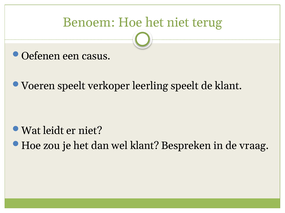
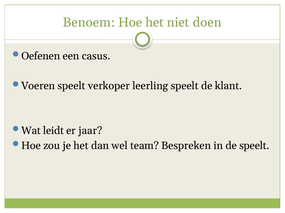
terug: terug -> doen
er niet: niet -> jaar
wel klant: klant -> team
de vraag: vraag -> speelt
